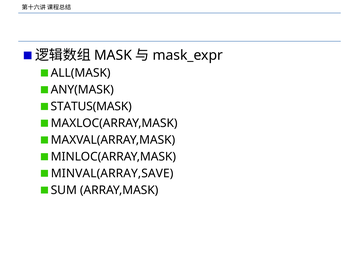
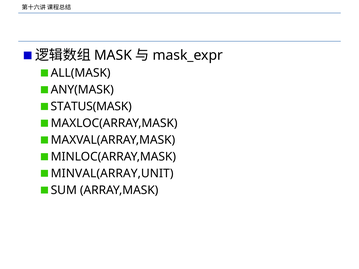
MINVAL(ARRAY,SAVE: MINVAL(ARRAY,SAVE -> MINVAL(ARRAY,UNIT
